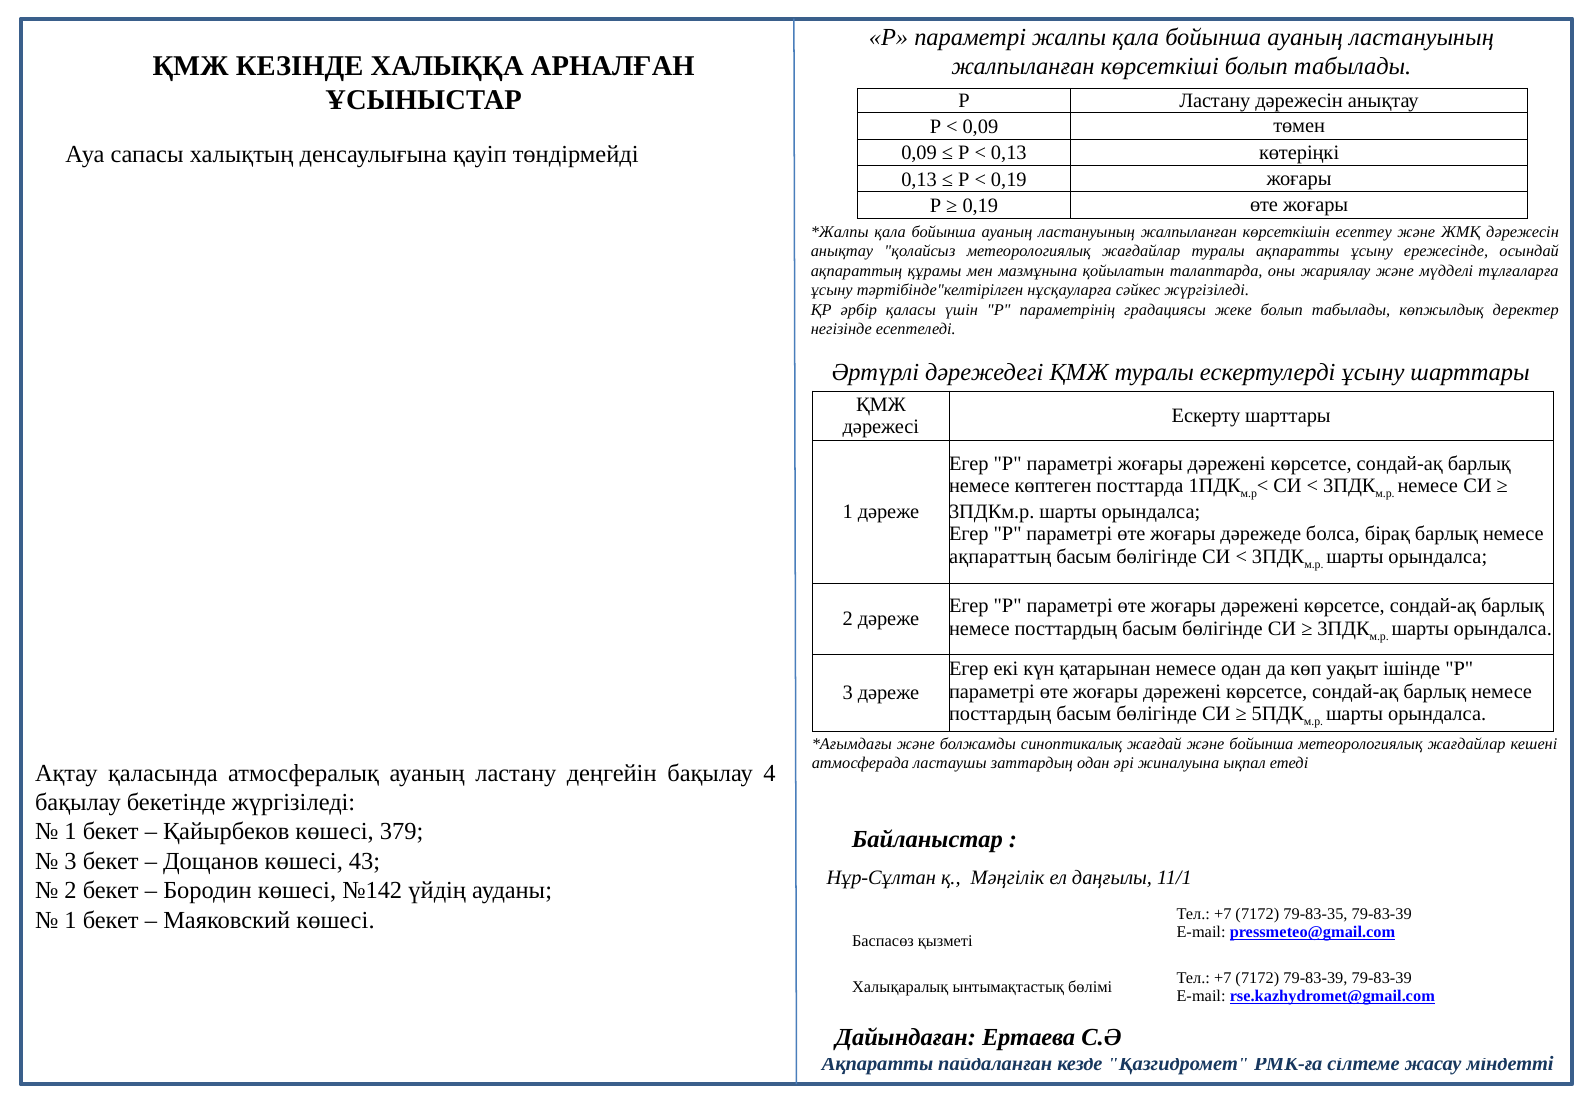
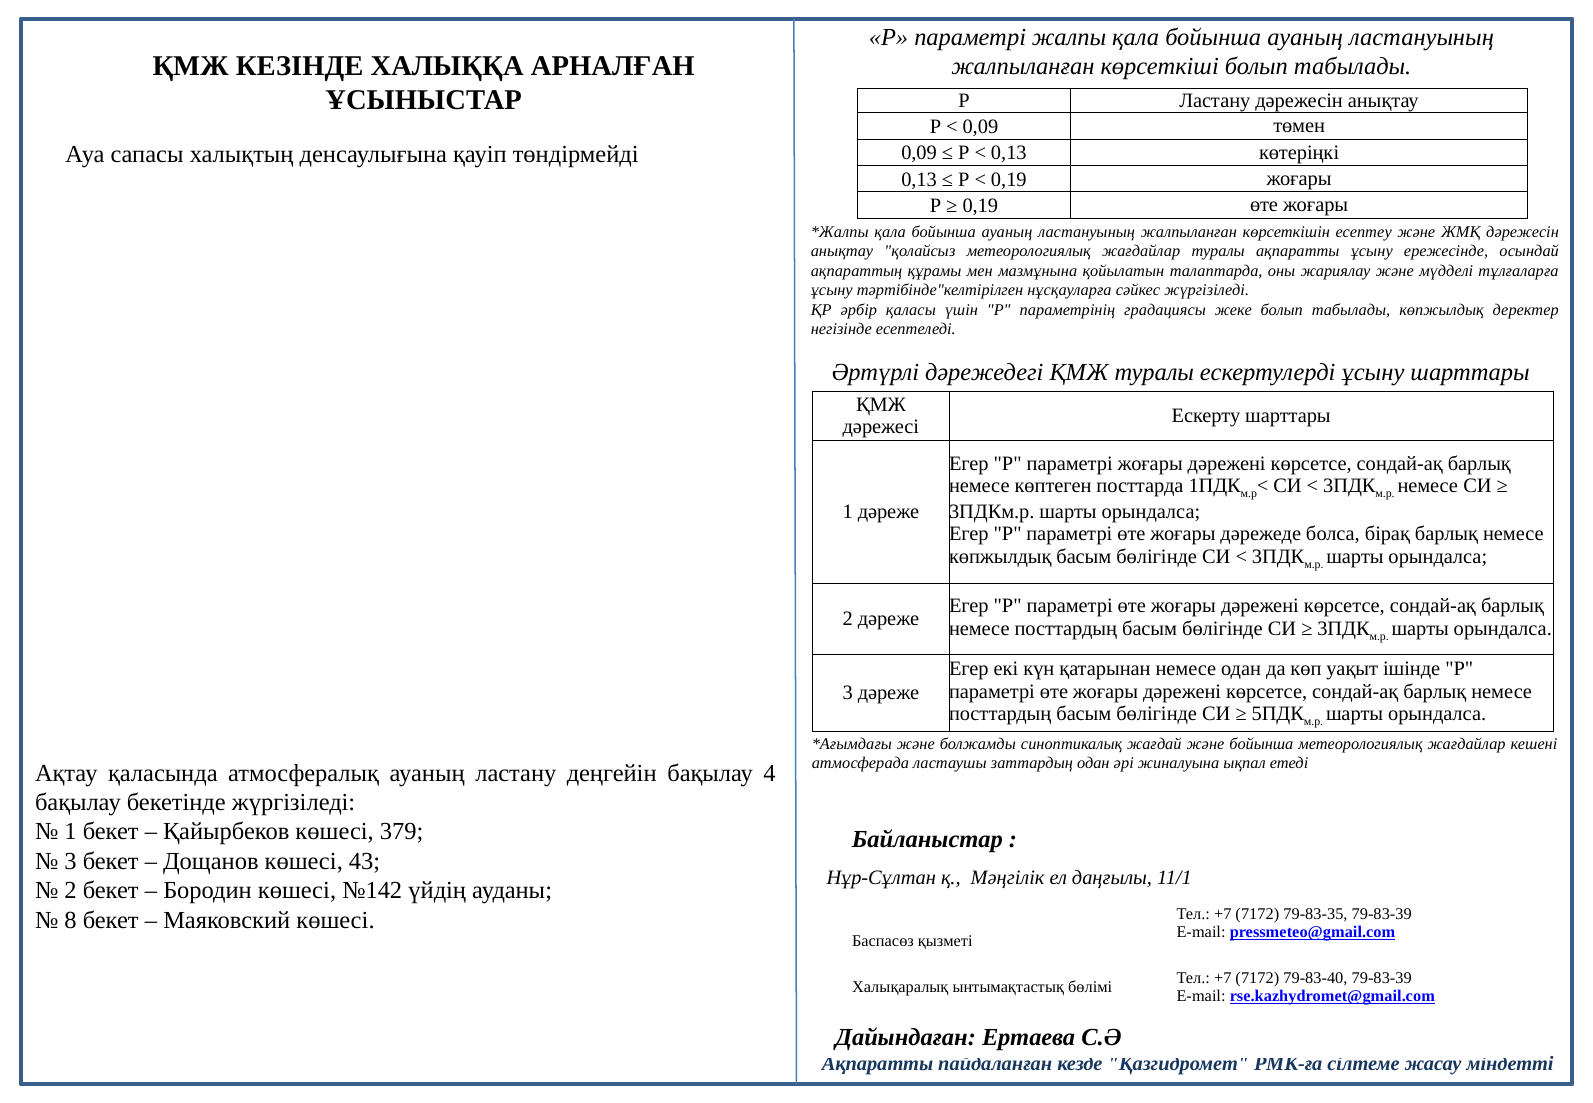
ақпараттың at (1000, 557): ақпараттың -> көпжылдық
1 at (71, 920): 1 -> 8
7172 79-83-39: 79-83-39 -> 79-83-40
